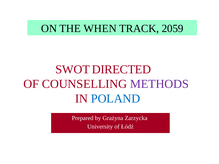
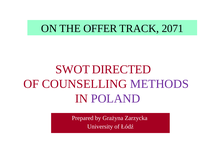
WHEN: WHEN -> OFFER
2059: 2059 -> 2071
POLAND colour: blue -> purple
